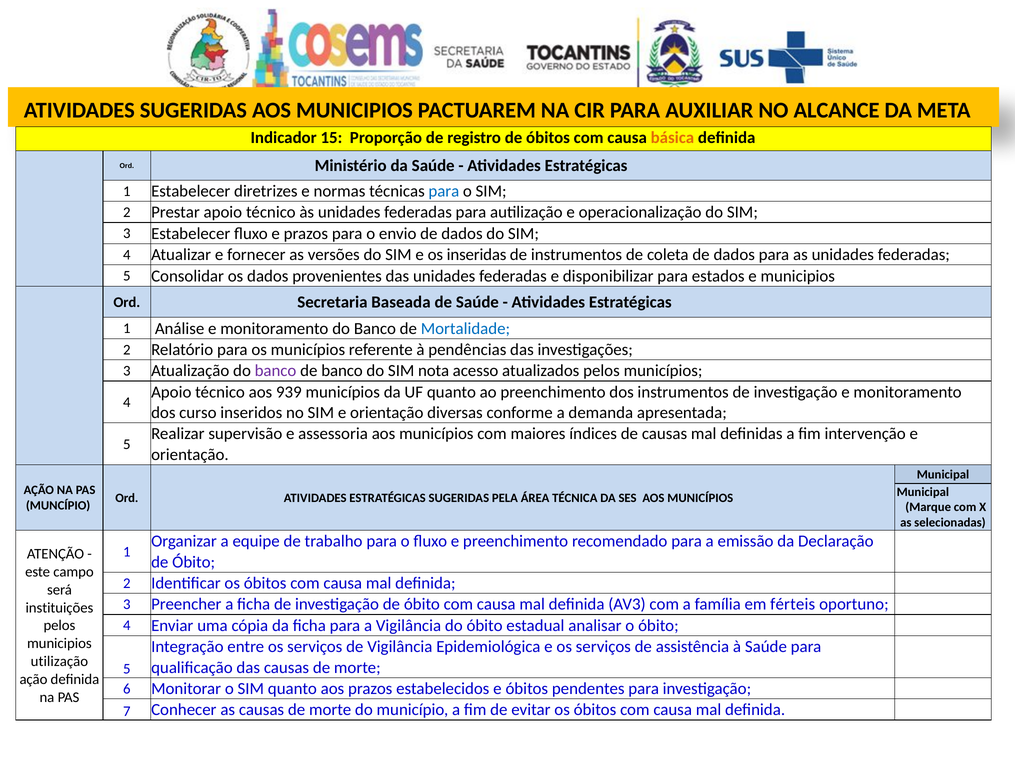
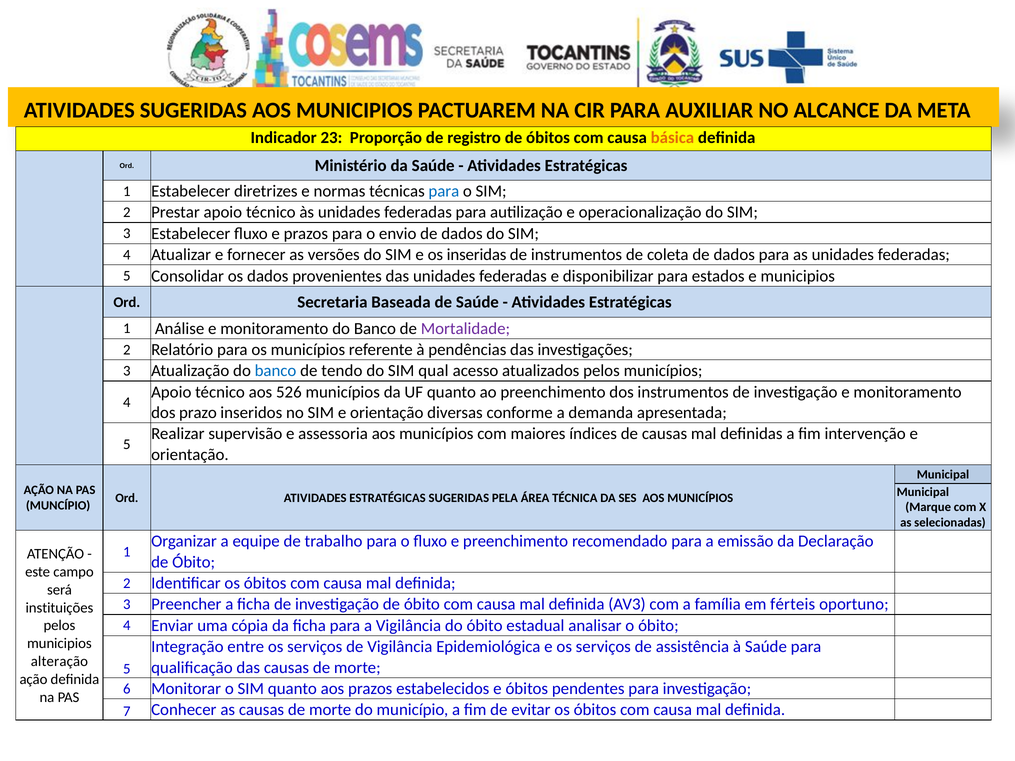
15: 15 -> 23
Mortalidade colour: blue -> purple
banco at (276, 371) colour: purple -> blue
de banco: banco -> tendo
nota: nota -> qual
939: 939 -> 526
curso: curso -> prazo
utilização: utilização -> alteração
